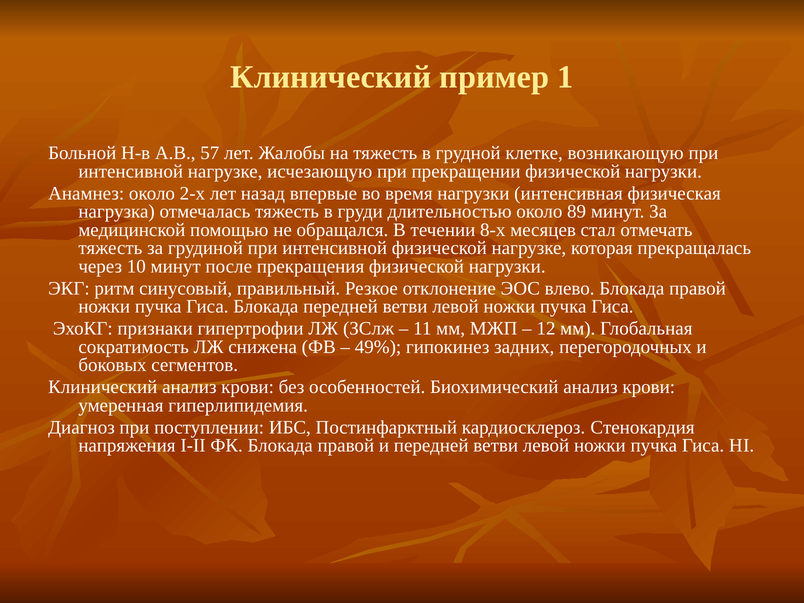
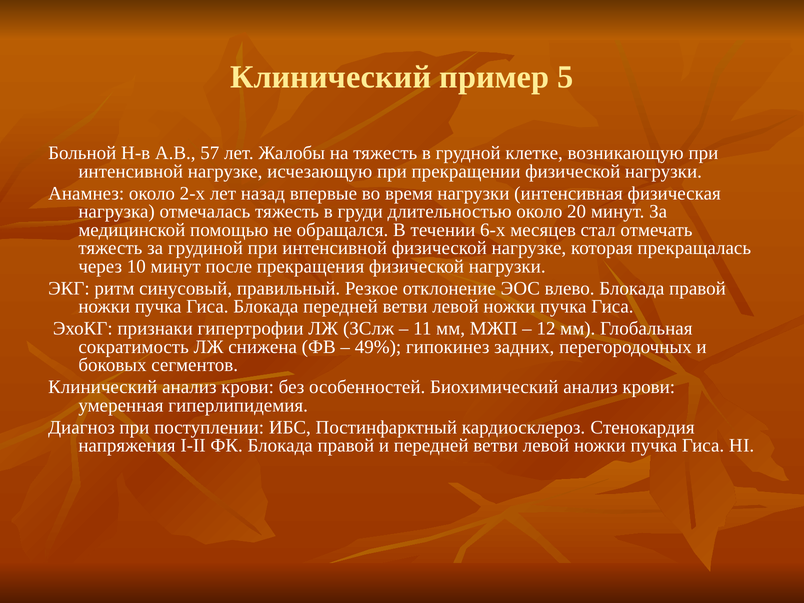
1: 1 -> 5
89: 89 -> 20
8-х: 8-х -> 6-х
